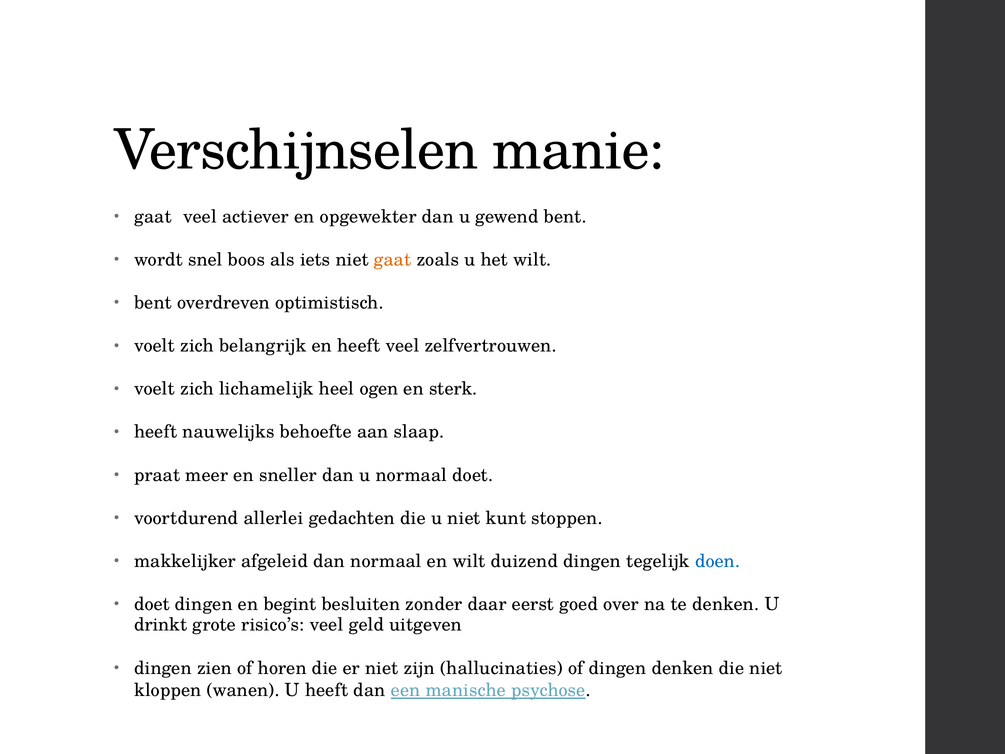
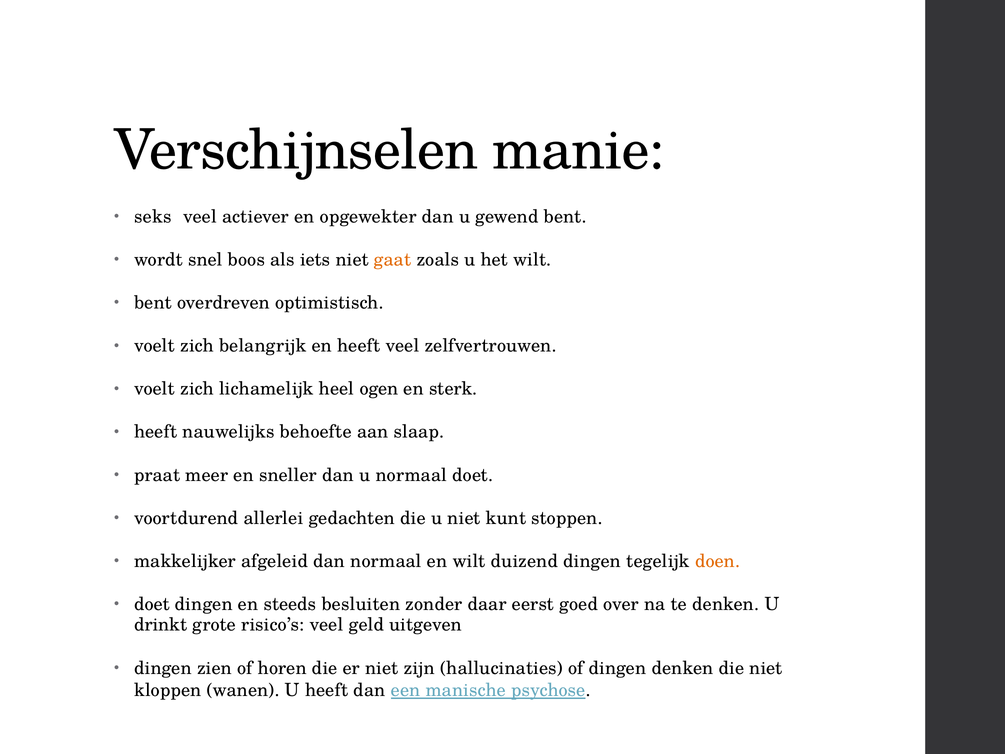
gaat at (153, 217): gaat -> seks
doen colour: blue -> orange
begint: begint -> steeds
